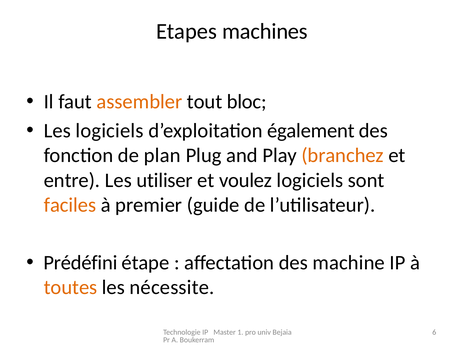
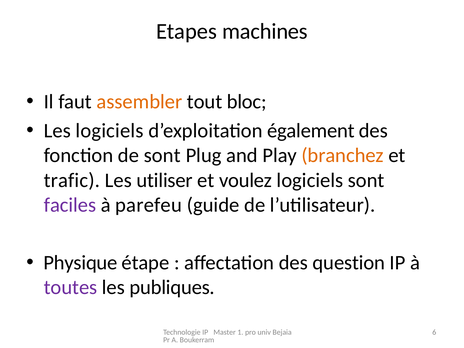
de plan: plan -> sont
entre: entre -> trafic
faciles colour: orange -> purple
premier: premier -> parefeu
Prédéfini: Prédéfini -> Physique
machine: machine -> question
toutes colour: orange -> purple
nécessite: nécessite -> publiques
